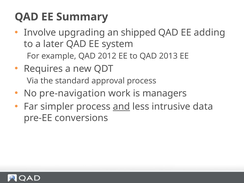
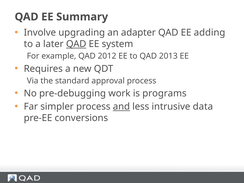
shipped: shipped -> adapter
QAD at (76, 44) underline: none -> present
pre-navigation: pre-navigation -> pre-debugging
managers: managers -> programs
